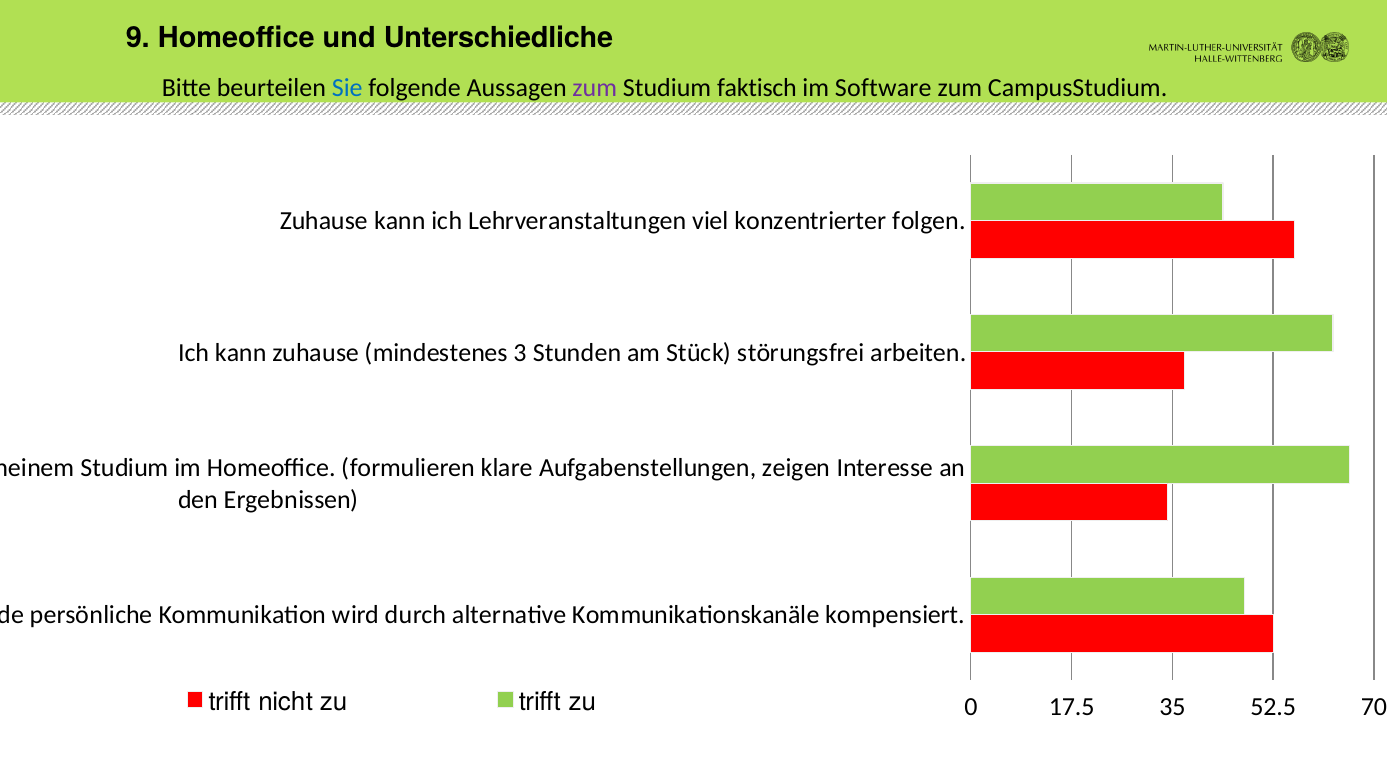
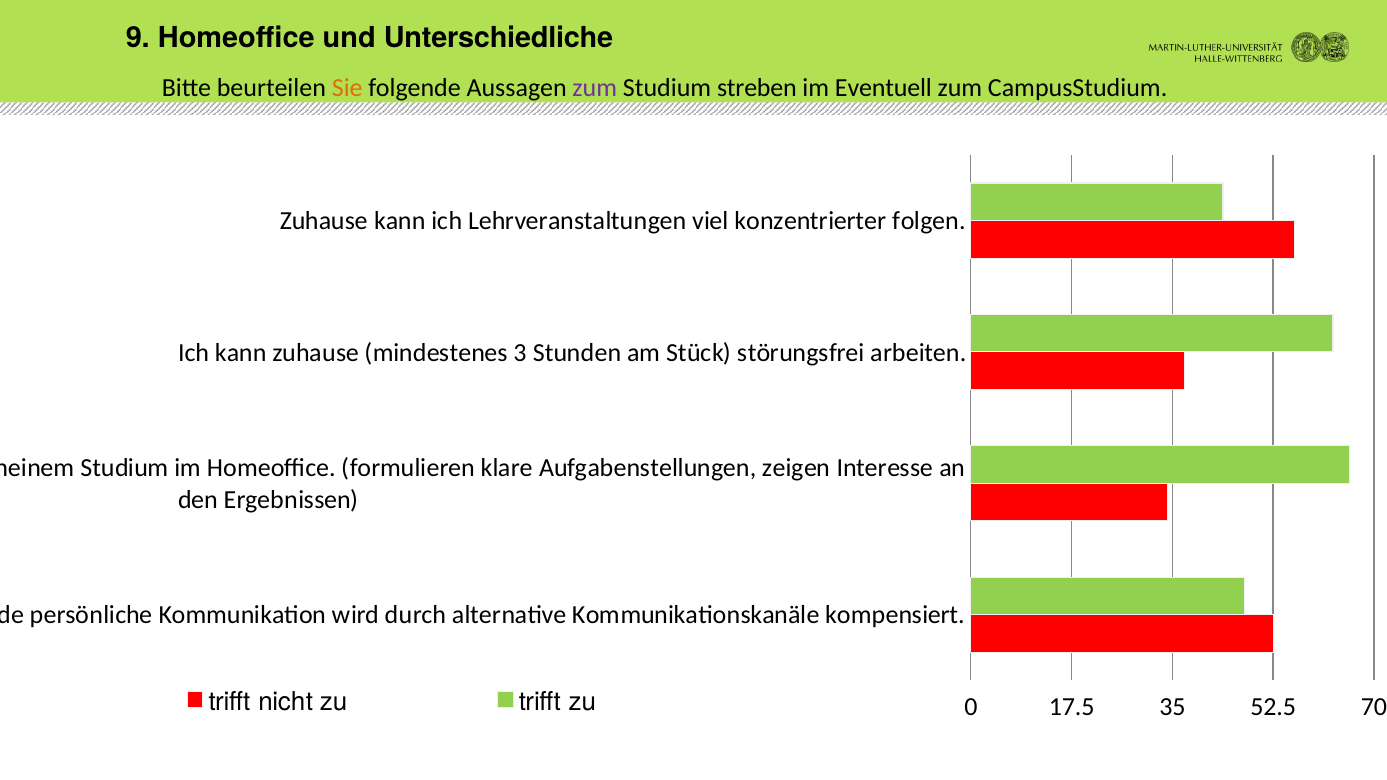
Sie colour: blue -> orange
faktisch: faktisch -> streben
Software: Software -> Eventuell
